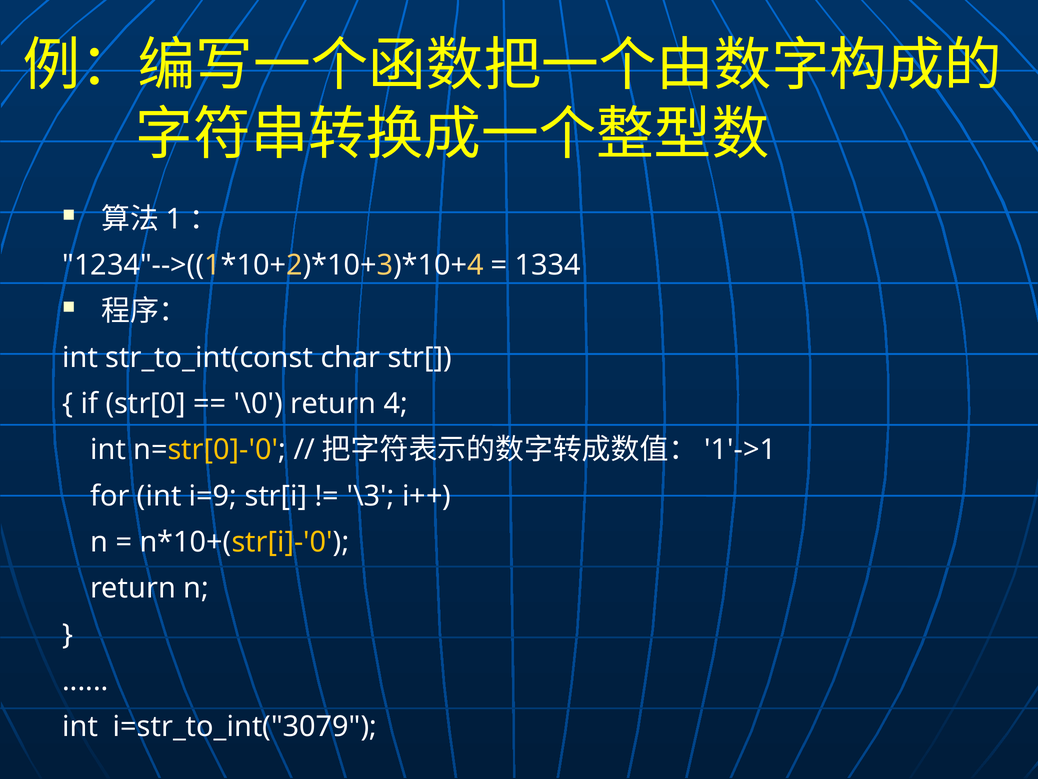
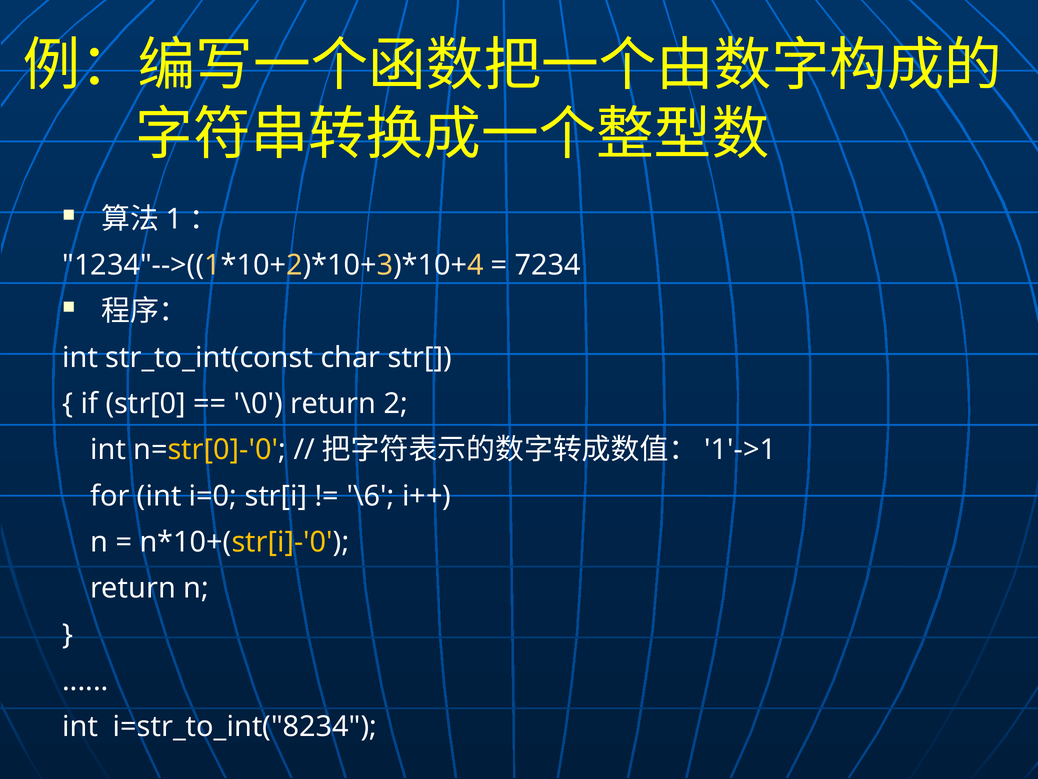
1334: 1334 -> 7234
4: 4 -> 2
i=9: i=9 -> i=0
\3: \3 -> \6
i=str_to_int("3079: i=str_to_int("3079 -> i=str_to_int("8234
